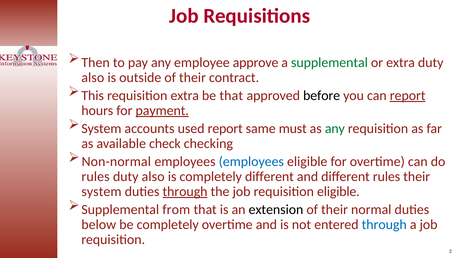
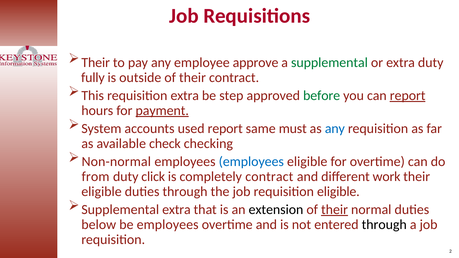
Then at (96, 63): Then -> Their
also at (93, 78): also -> fully
be that: that -> step
before colour: black -> green
any at (335, 129) colour: green -> blue
rules at (96, 177): rules -> from
also at (153, 177): also -> click
completely different: different -> contract
different rules: rules -> work
system at (101, 192): system -> eligible
through at (185, 192) underline: present -> none
Supplemental from: from -> extra
their at (335, 210) underline: none -> present
be completely: completely -> employees
through at (384, 225) colour: blue -> black
